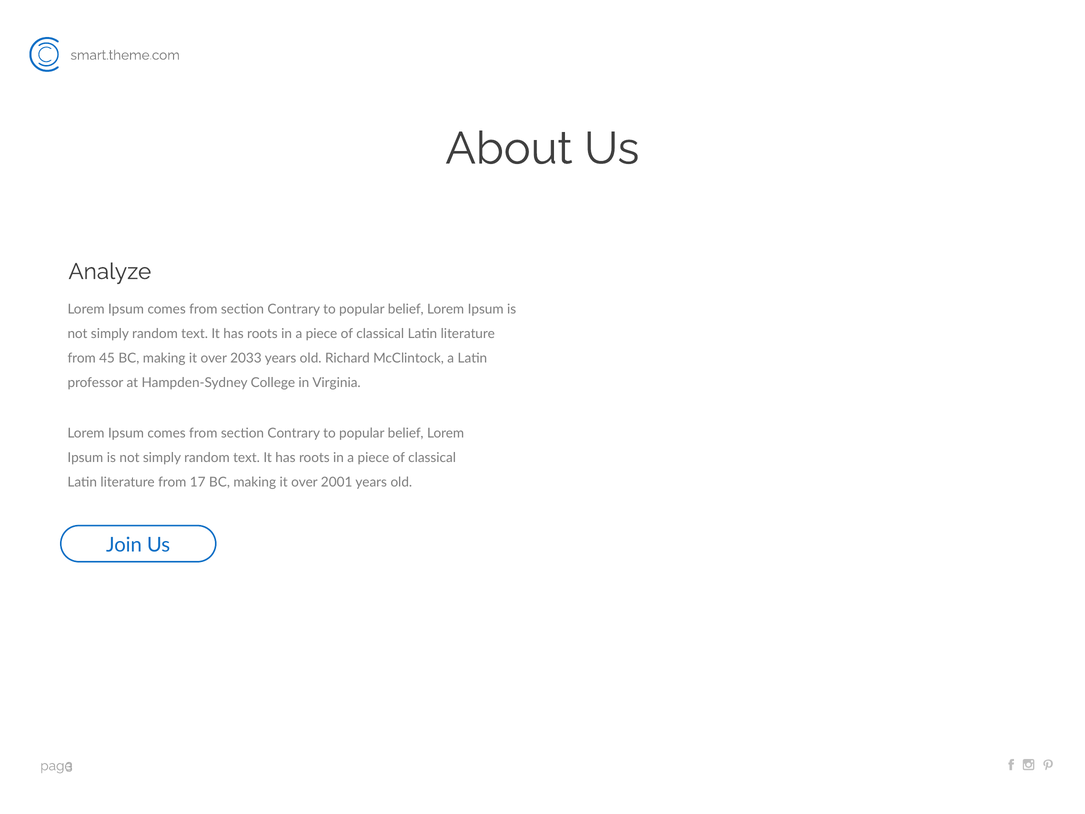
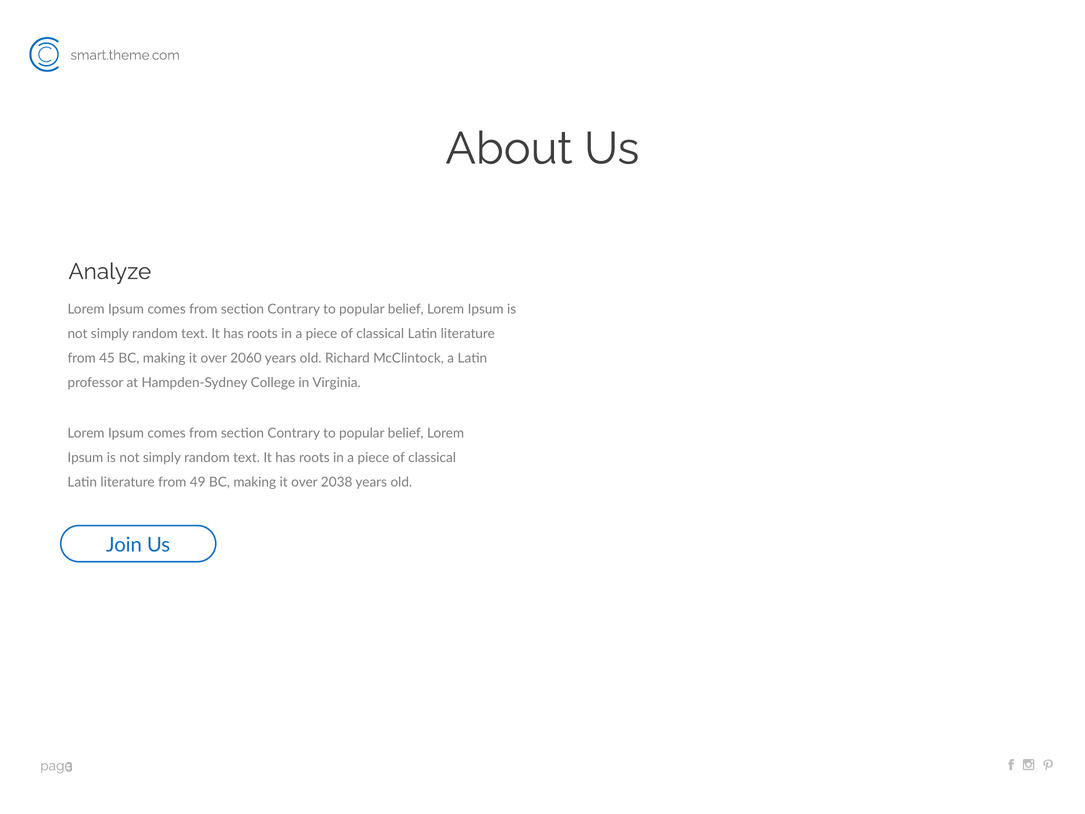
2033: 2033 -> 2060
17: 17 -> 49
2001: 2001 -> 2038
